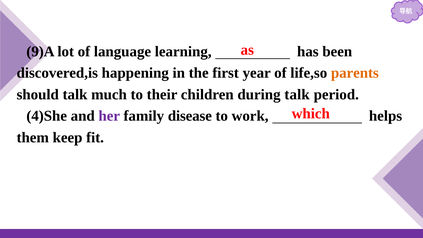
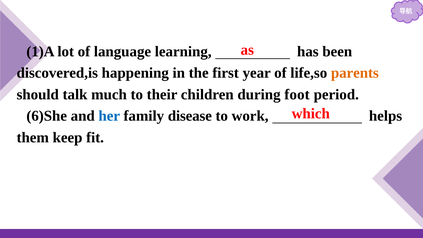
9)A: 9)A -> 1)A
during talk: talk -> foot
4)She: 4)She -> 6)She
her colour: purple -> blue
